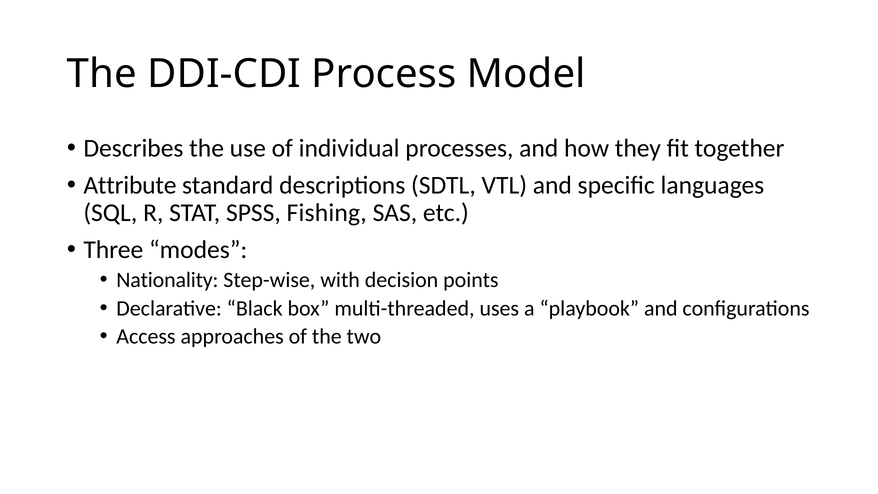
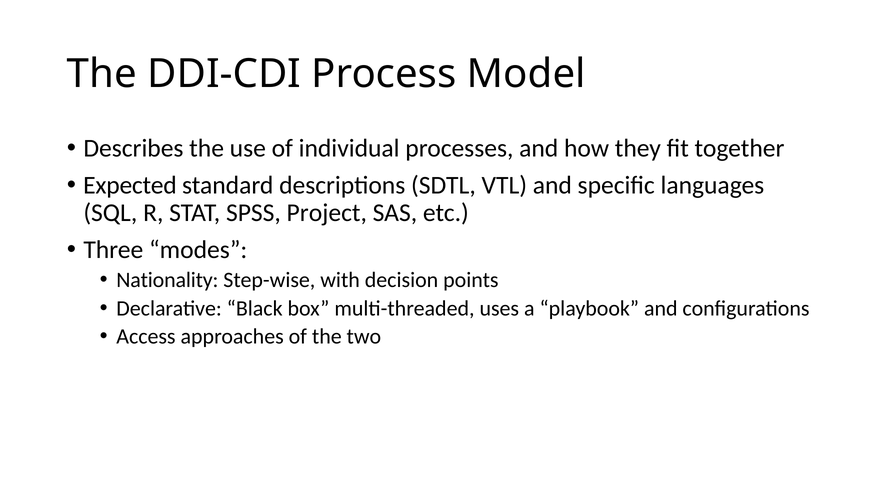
Attribute: Attribute -> Expected
Fishing: Fishing -> Project
